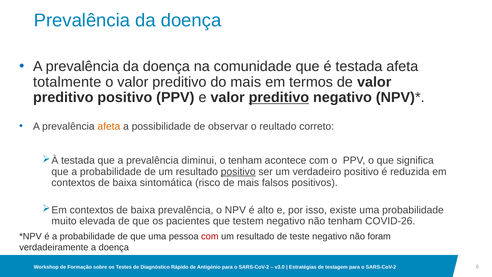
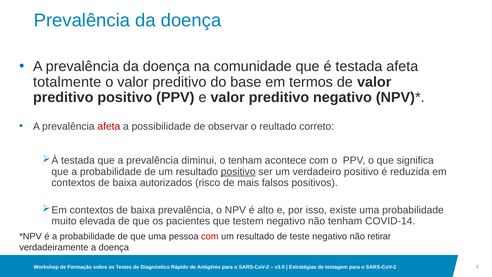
do mais: mais -> base
preditivo at (279, 97) underline: present -> none
afeta at (109, 126) colour: orange -> red
sintomática: sintomática -> autorizados
COVID-26: COVID-26 -> COVID-14
foram: foram -> retirar
